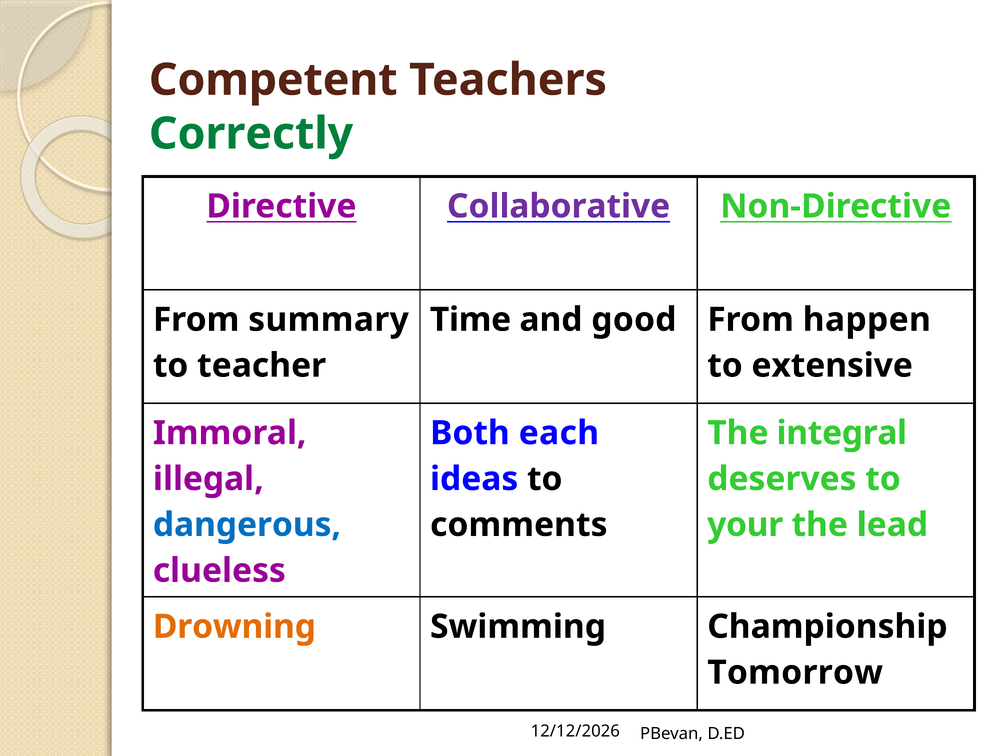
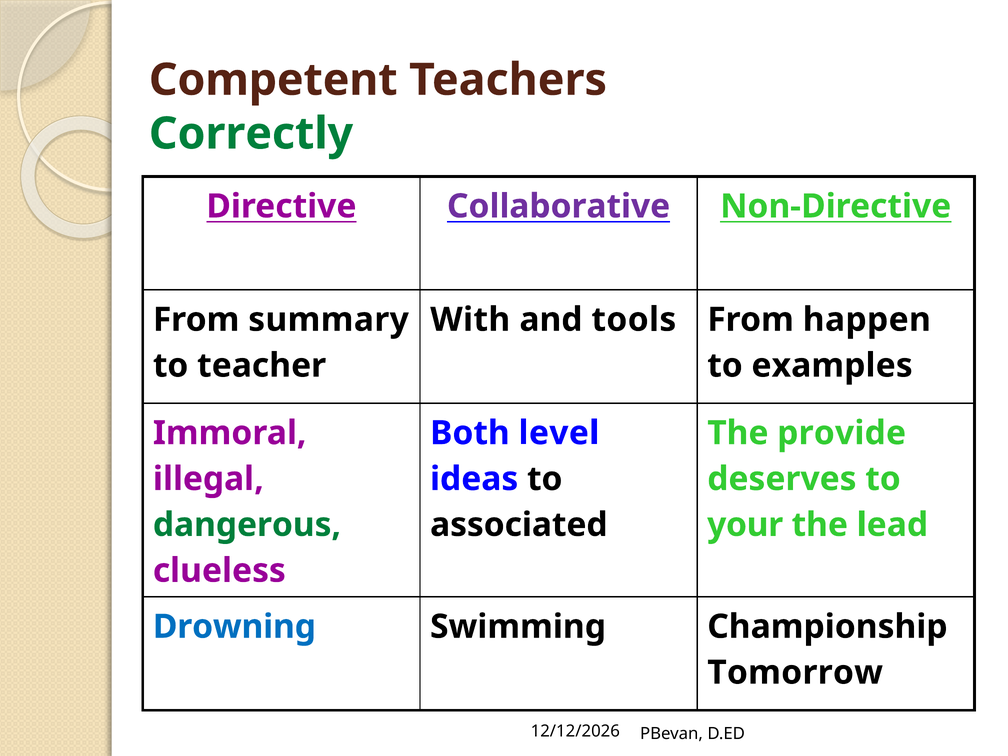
Time: Time -> With
good: good -> tools
extensive: extensive -> examples
each: each -> level
integral: integral -> provide
dangerous colour: blue -> green
comments: comments -> associated
Drowning colour: orange -> blue
